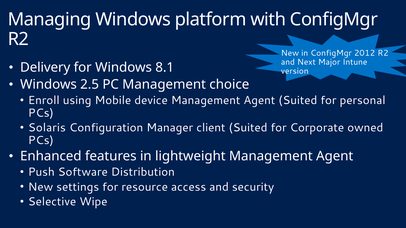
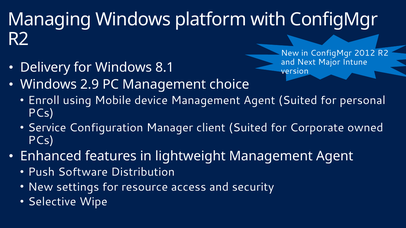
2.5: 2.5 -> 2.9
Solaris: Solaris -> Service
